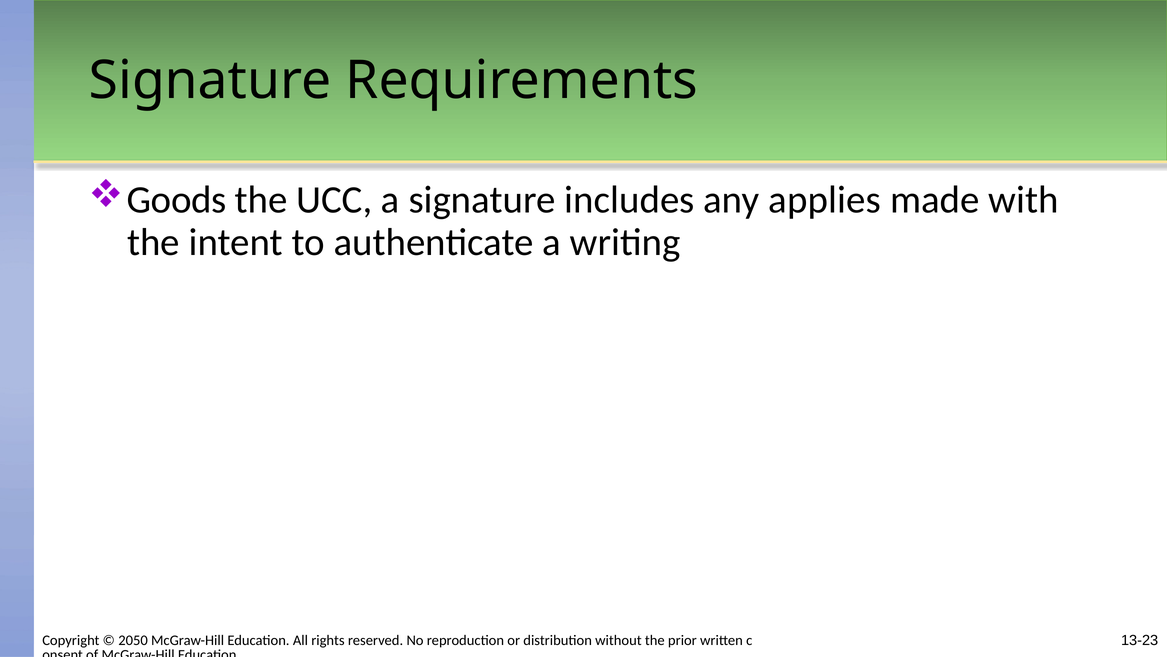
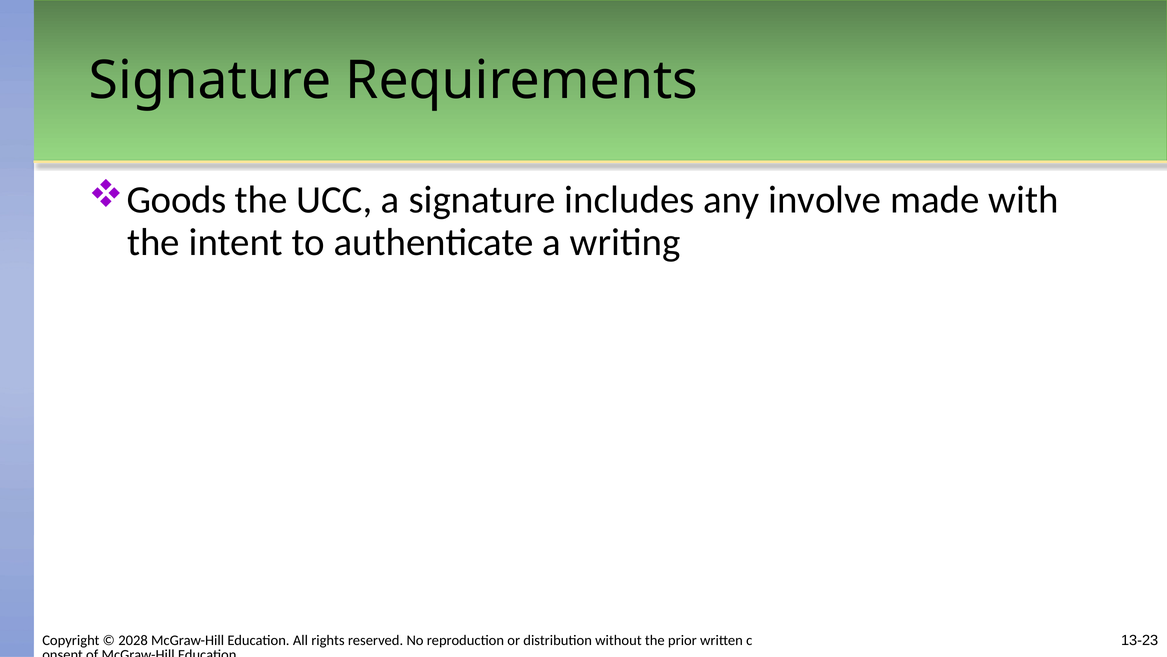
applies: applies -> involve
2050: 2050 -> 2028
